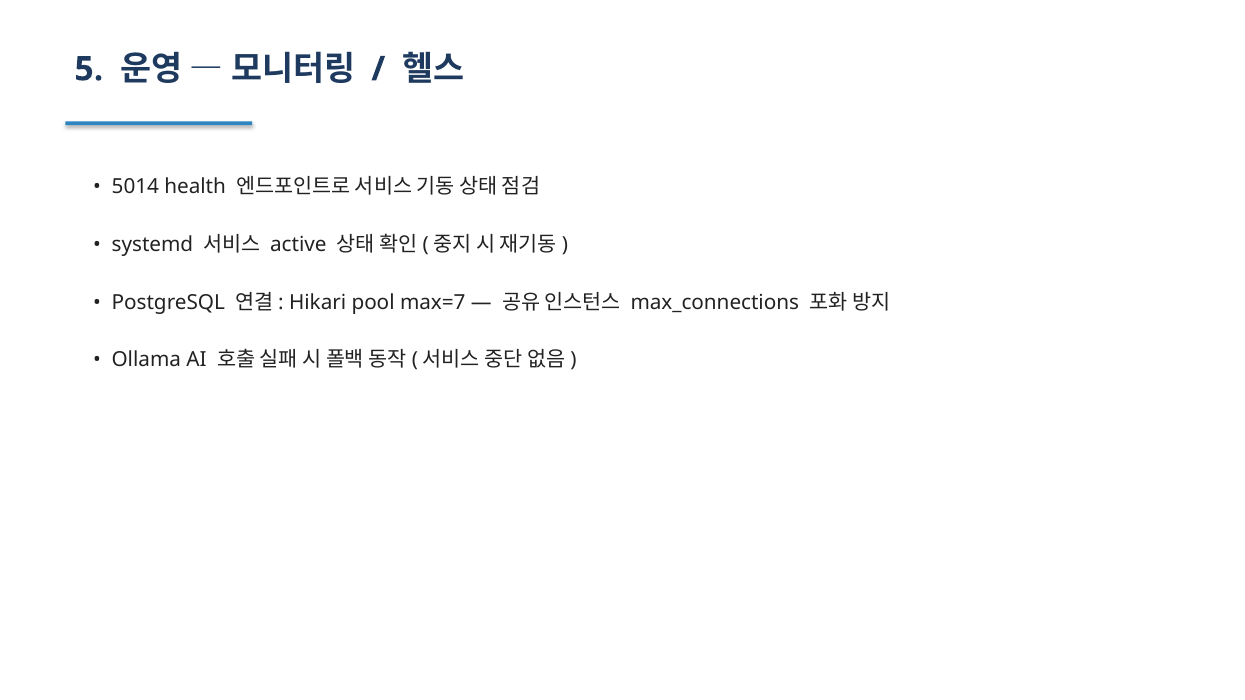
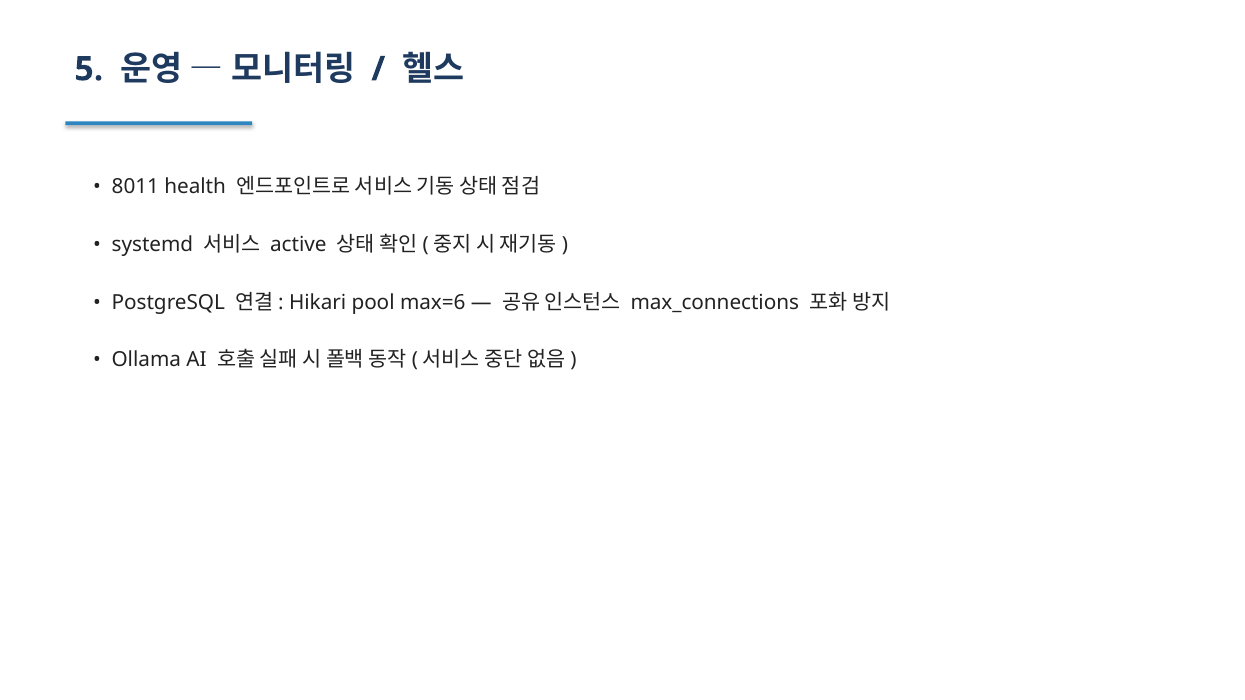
5014: 5014 -> 8011
max=7: max=7 -> max=6
